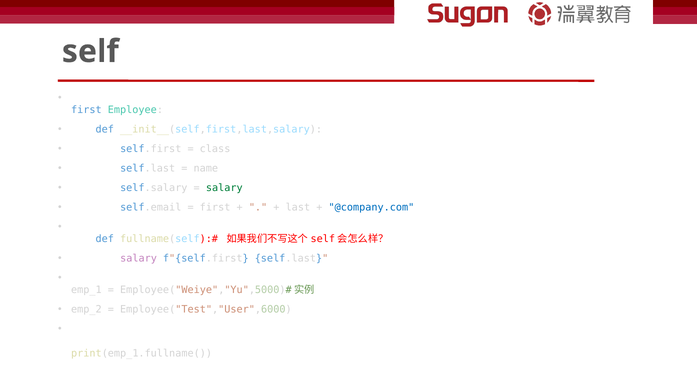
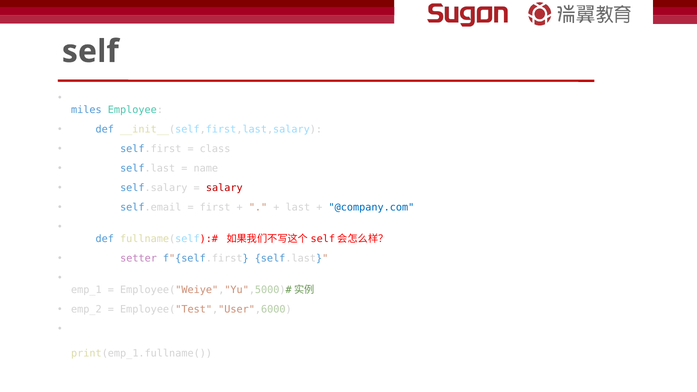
first at (86, 110): first -> miles
salary at (224, 188) colour: green -> red
salary at (139, 258): salary -> setter
